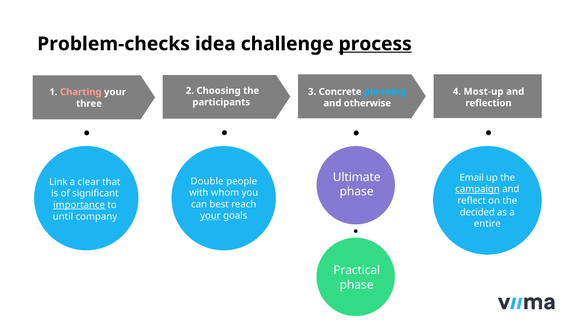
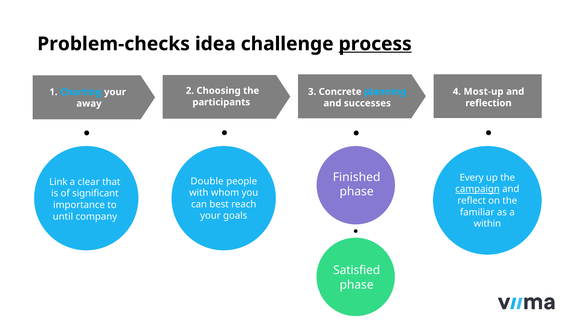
Charting colour: pink -> light blue
otherwise: otherwise -> successes
three: three -> away
Ultimate: Ultimate -> Finished
Email: Email -> Every
importance underline: present -> none
decided: decided -> familiar
your at (210, 216) underline: present -> none
entire: entire -> within
Practical: Practical -> Satisfied
